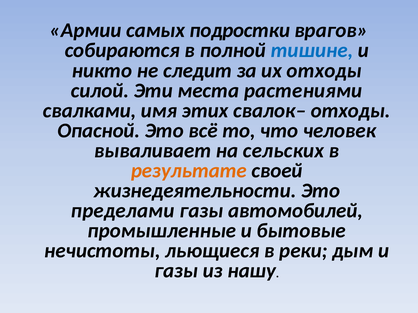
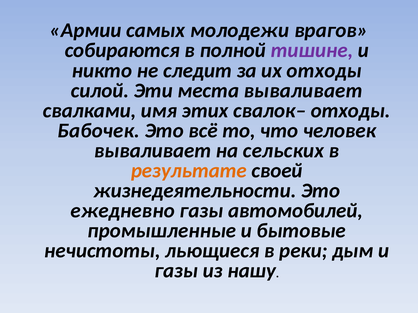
подростки: подростки -> молодежи
тишине colour: blue -> purple
места растениями: растениями -> вываливает
Опасной: Опасной -> Бабочек
пределами: пределами -> ежедневно
